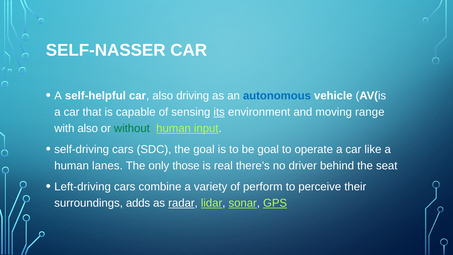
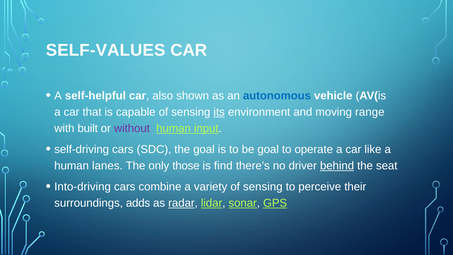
SELF-NASSER: SELF-NASSER -> SELF-VALUES
driving: driving -> shown
with also: also -> built
without colour: green -> purple
real: real -> find
behind underline: none -> present
Left-driving: Left-driving -> Into-driving
variety of perform: perform -> sensing
